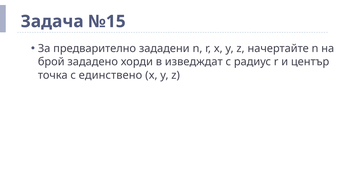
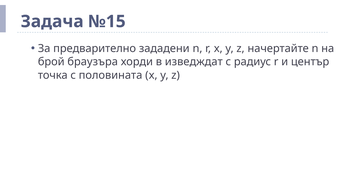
зададено: зададено -> браузъра
единствено: единствено -> половината
